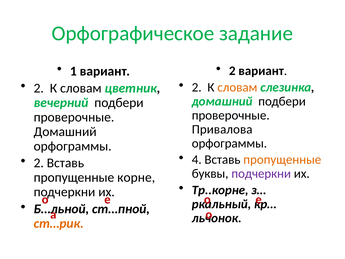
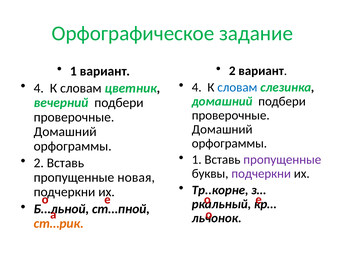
2 at (197, 87): 2 -> 4
словам at (237, 87) colour: orange -> blue
2 at (39, 88): 2 -> 4
Привалова at (222, 129): Привалова -> Домашний
4 at (197, 160): 4 -> 1
пропущенные at (282, 160) colour: orange -> purple
корне: корне -> новая
